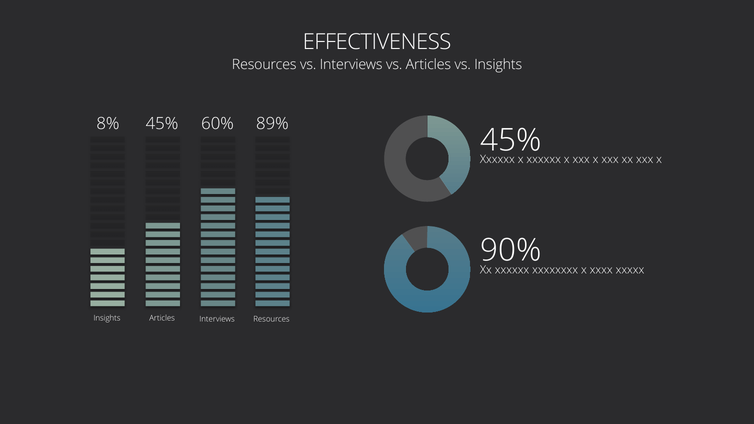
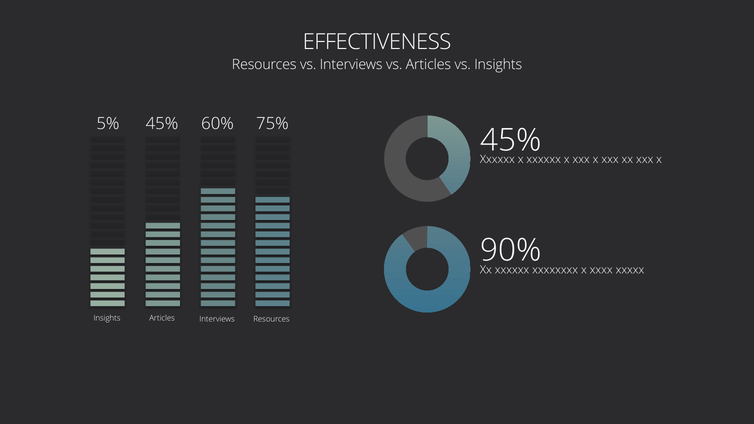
8%: 8% -> 5%
89%: 89% -> 75%
